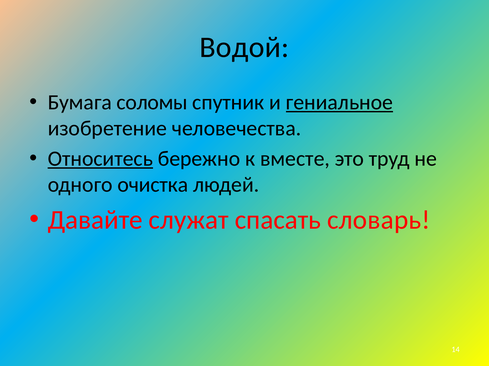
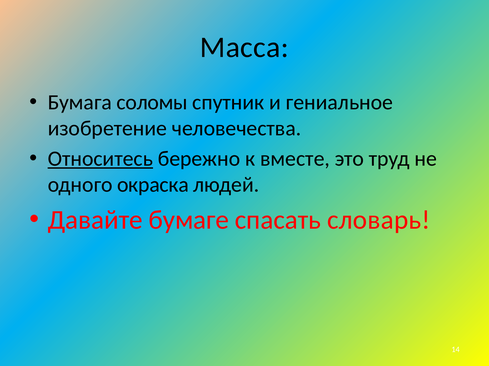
Водой: Водой -> Масса
гениальное underline: present -> none
очистка: очистка -> окраска
служат: служат -> бумаге
